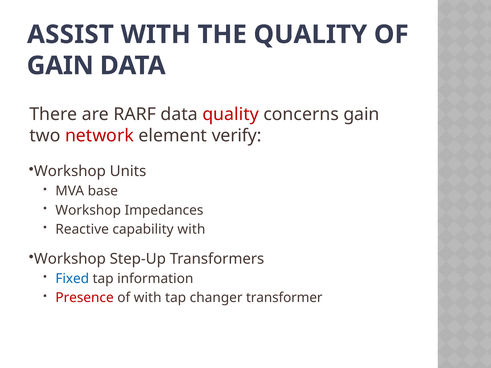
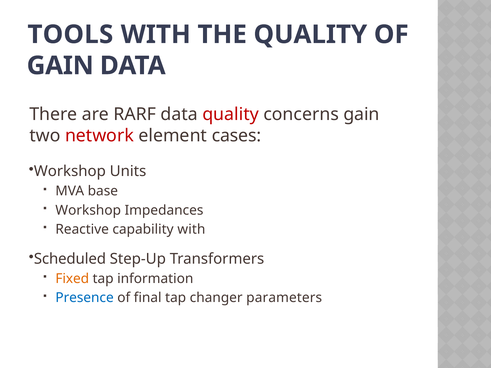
ASSIST: ASSIST -> TOOLS
verify: verify -> cases
Workshop at (70, 259): Workshop -> Scheduled
Fixed colour: blue -> orange
Presence colour: red -> blue
of with: with -> final
transformer: transformer -> parameters
